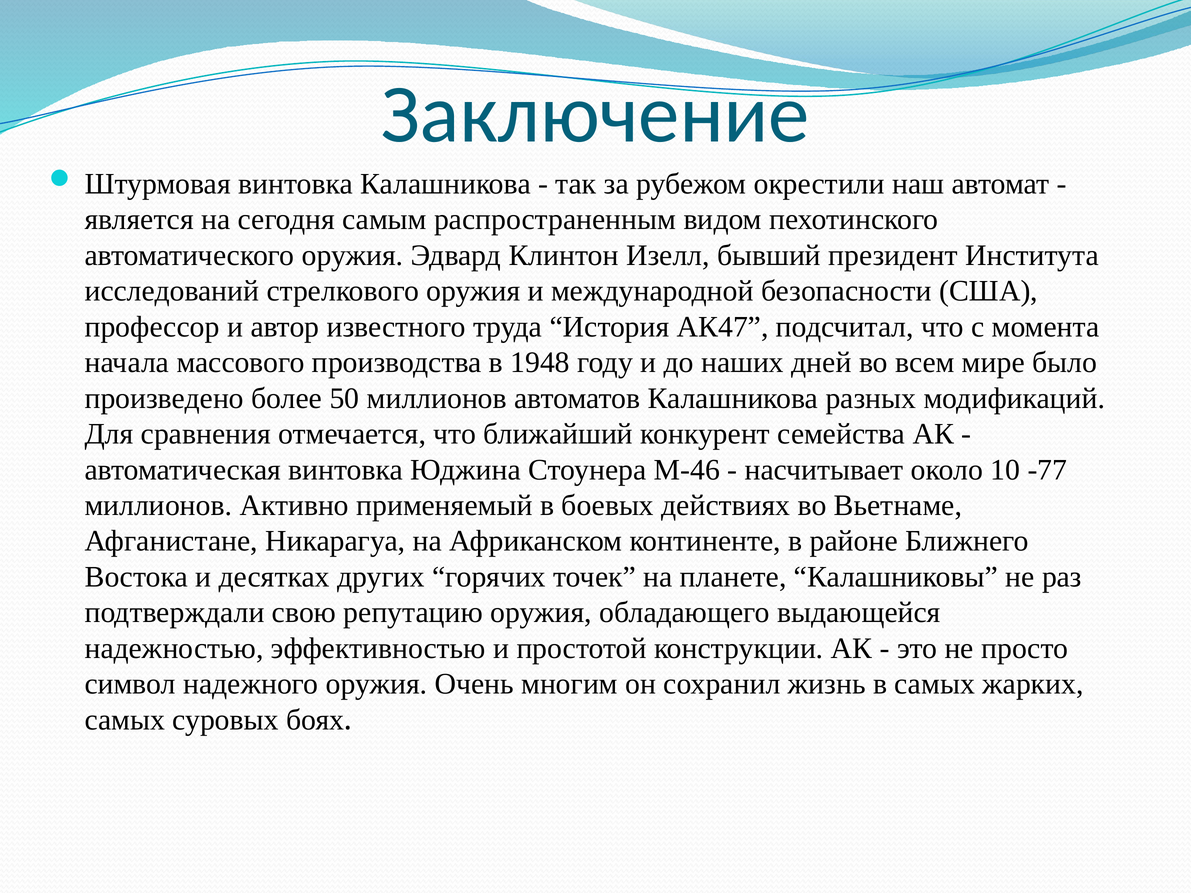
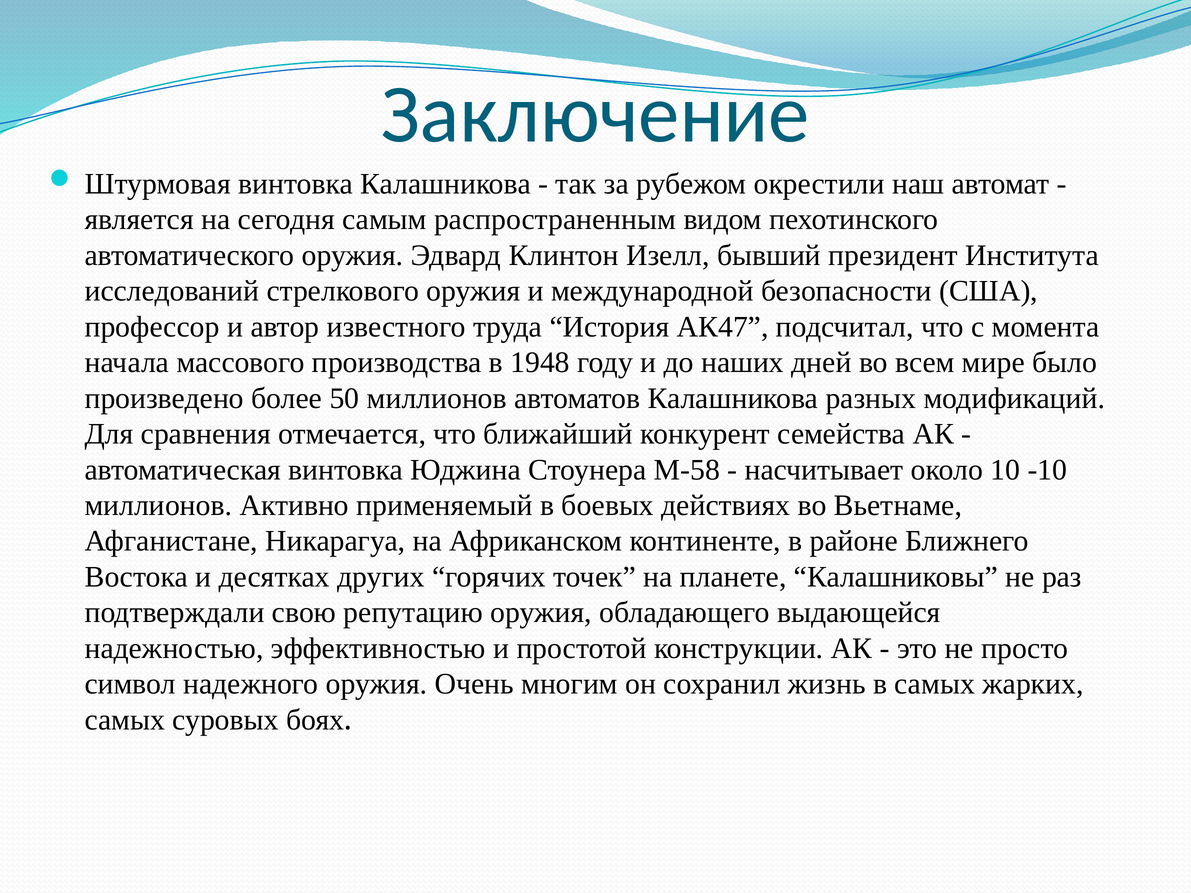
М-46: М-46 -> М-58
-77: -77 -> -10
